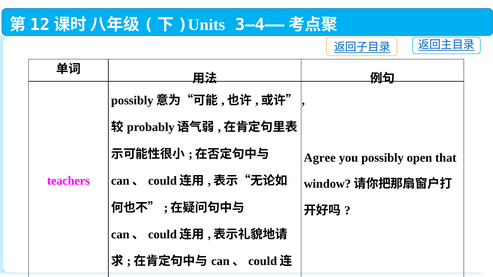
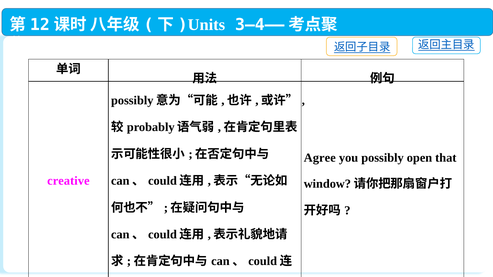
teachers: teachers -> creative
